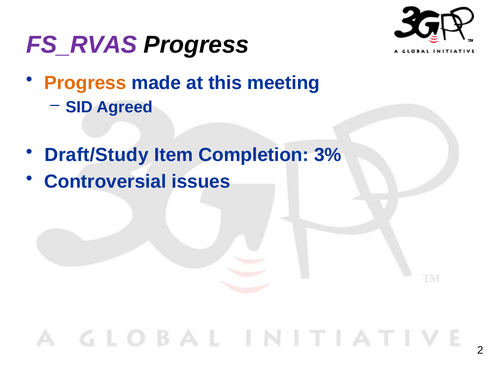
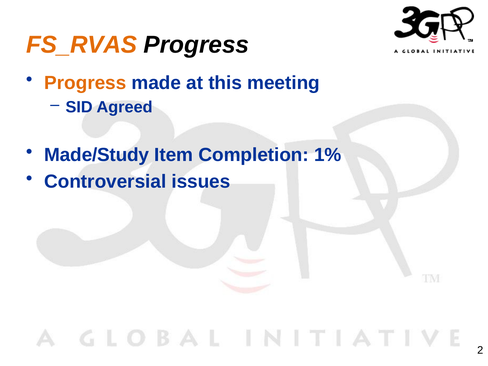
FS_RVAS colour: purple -> orange
Draft/Study: Draft/Study -> Made/Study
3%: 3% -> 1%
